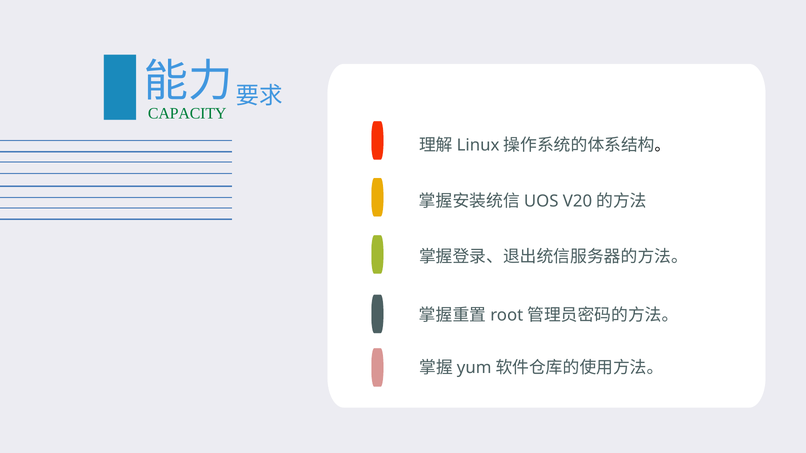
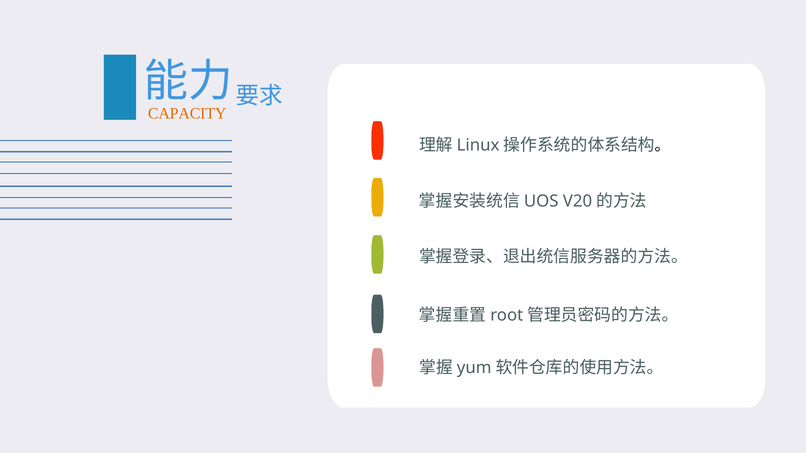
CAPACITY colour: green -> orange
